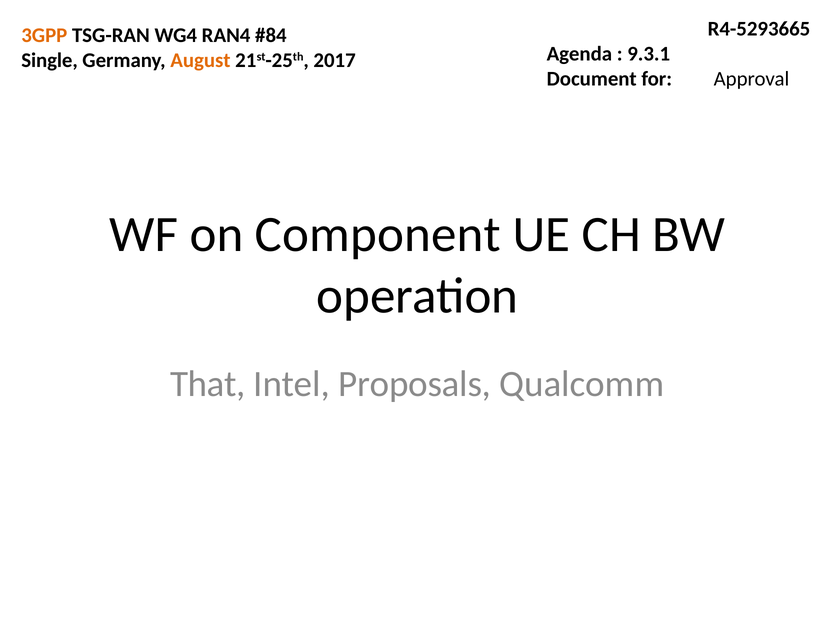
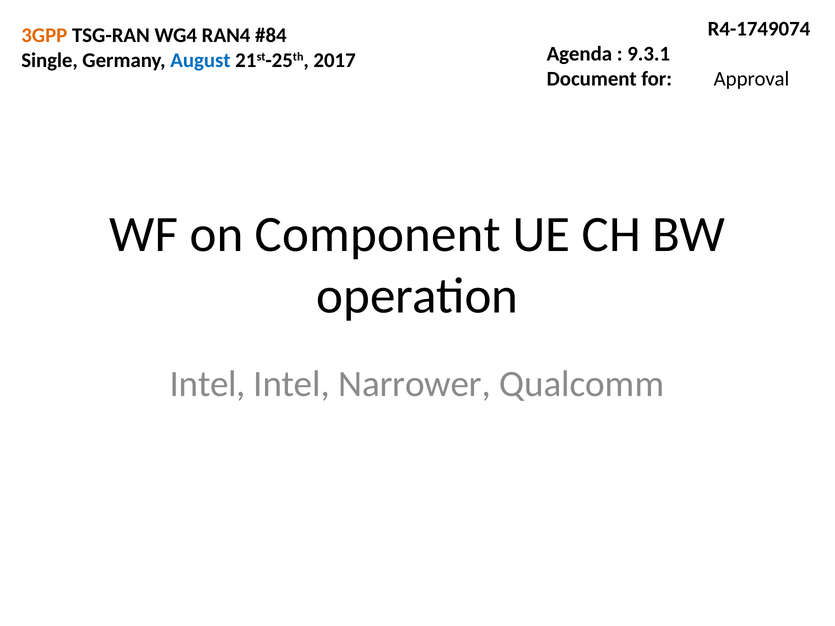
R4-5293665: R4-5293665 -> R4-1749074
August colour: orange -> blue
That at (208, 384): That -> Intel
Proposals: Proposals -> Narrower
